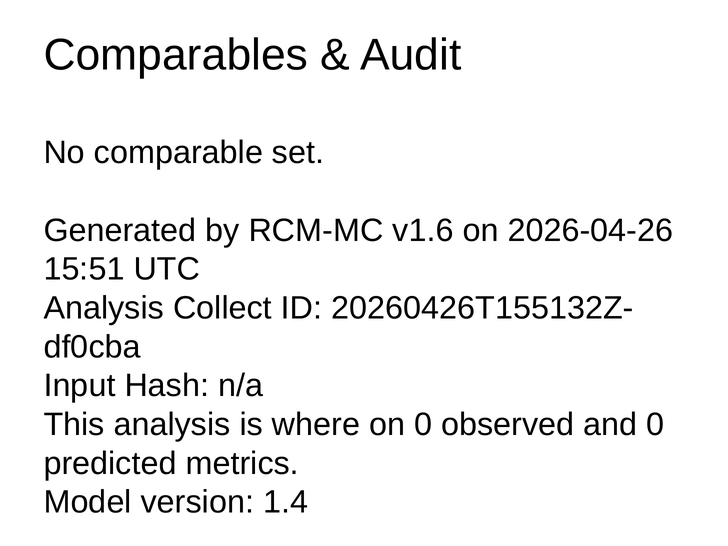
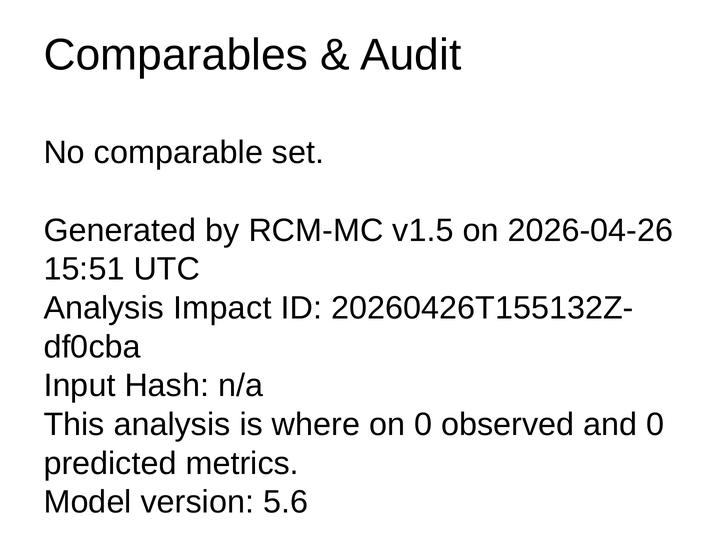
v1.6: v1.6 -> v1.5
Collect: Collect -> Impact
1.4: 1.4 -> 5.6
